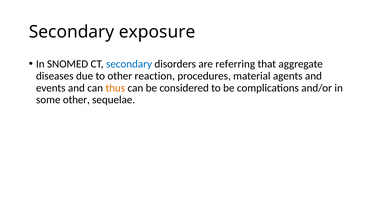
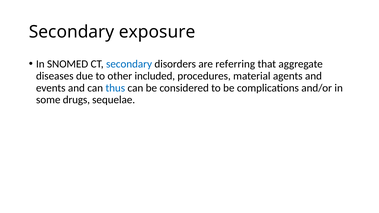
reaction: reaction -> included
thus colour: orange -> blue
some other: other -> drugs
